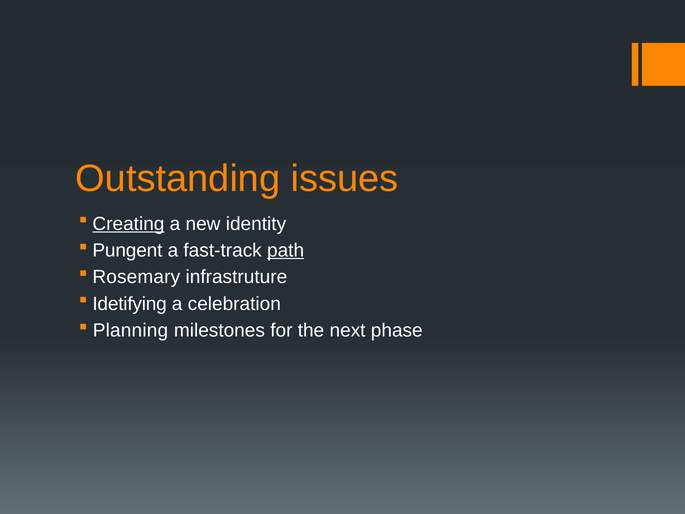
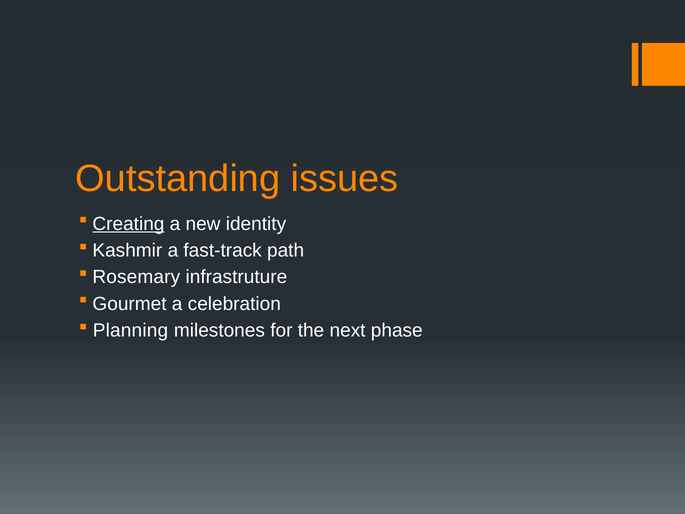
Pungent: Pungent -> Kashmir
path underline: present -> none
Idetifying: Idetifying -> Gourmet
